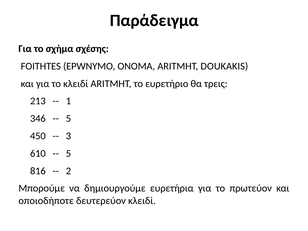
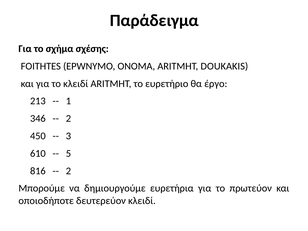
τρεις: τρεις -> έργο
5 at (68, 119): 5 -> 2
